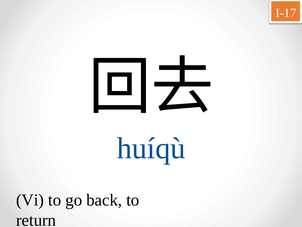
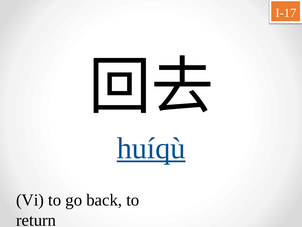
huíqù underline: none -> present
